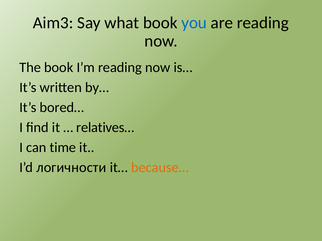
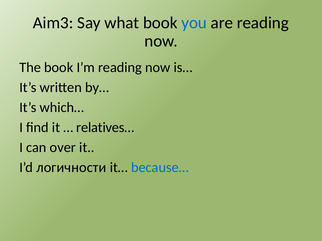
bored…: bored… -> which…
time: time -> over
because… colour: orange -> blue
